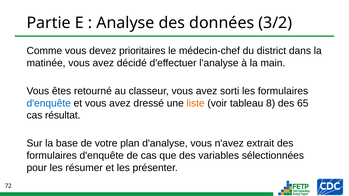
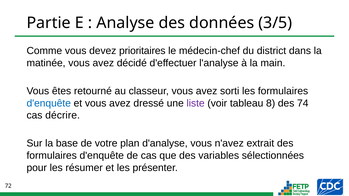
3/2: 3/2 -> 3/5
liste colour: orange -> purple
65: 65 -> 74
résultat: résultat -> décrire
